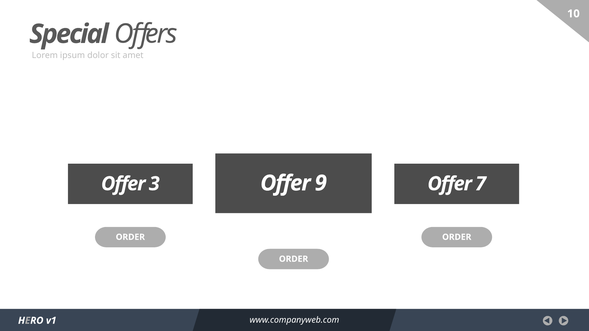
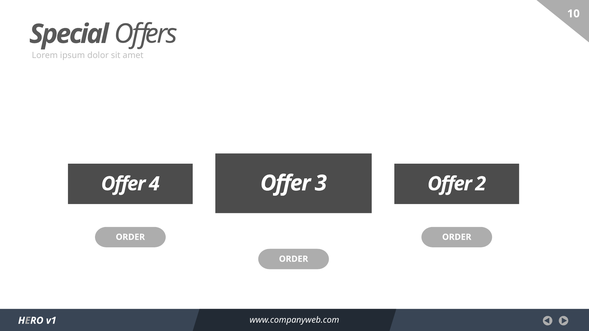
9: 9 -> 3
3: 3 -> 4
7: 7 -> 2
